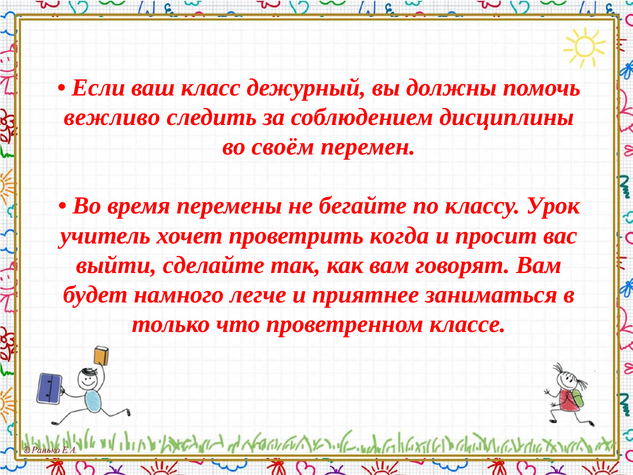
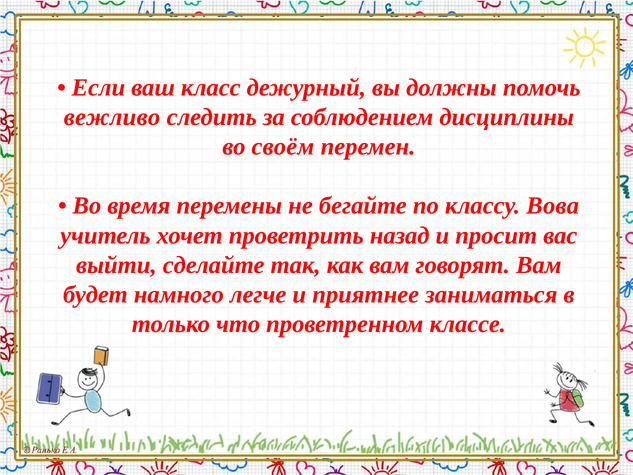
Урок: Урок -> Вова
когда: когда -> назад
